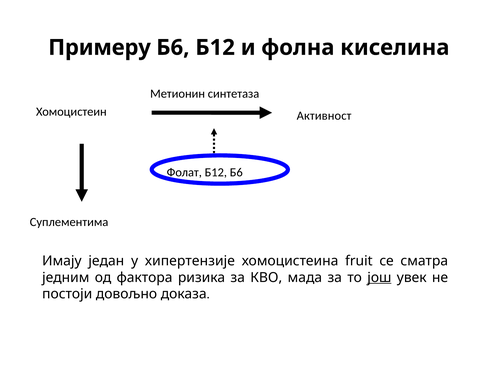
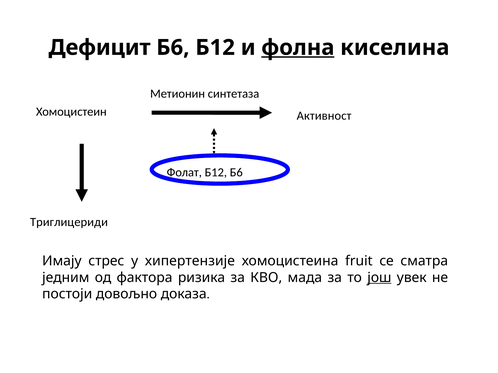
Примеру: Примеру -> Дефицит
фолна underline: none -> present
Суплементима: Суплементима -> Триглицериди
један: један -> стрес
